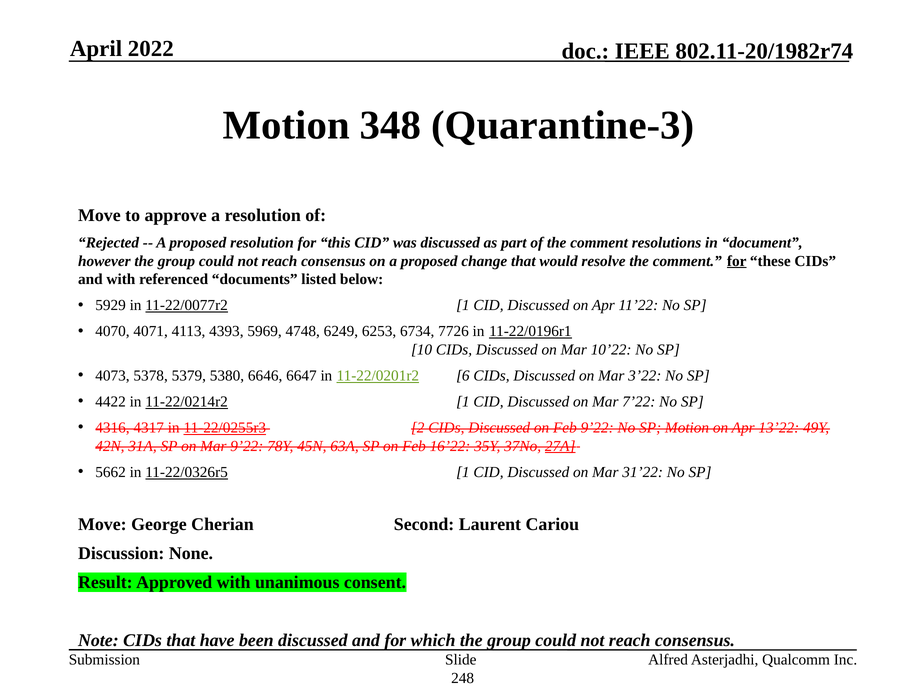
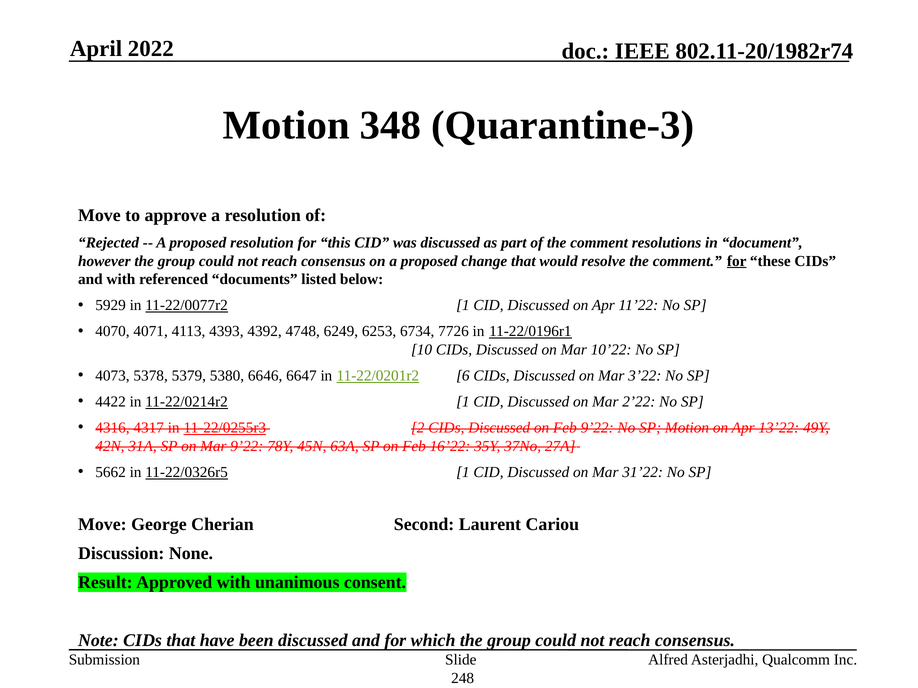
5969: 5969 -> 4392
7’22: 7’22 -> 2’22
27A underline: present -> none
